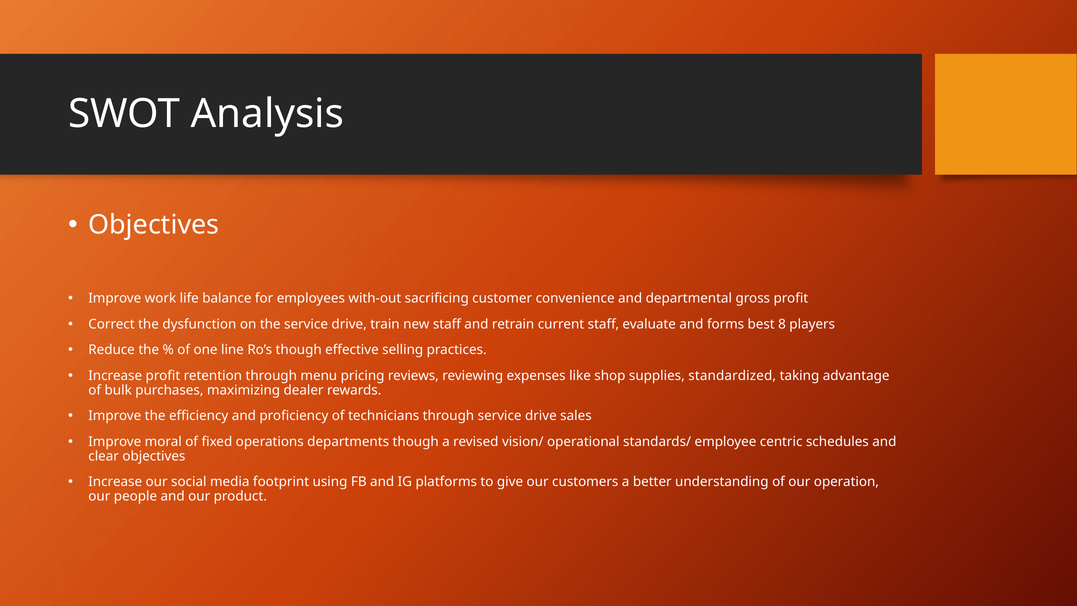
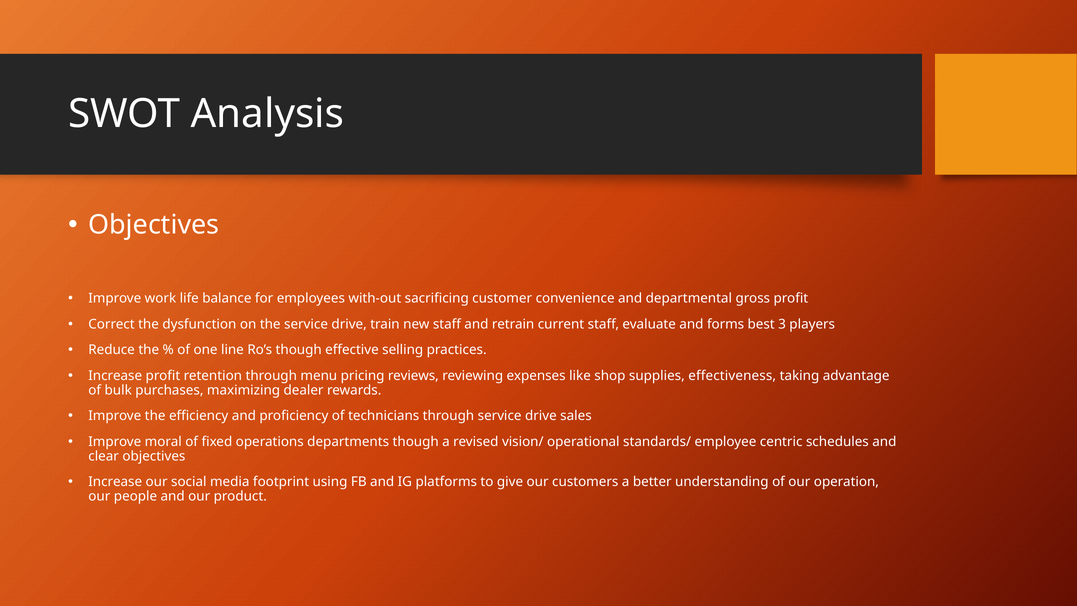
8: 8 -> 3
standardized: standardized -> effectiveness
